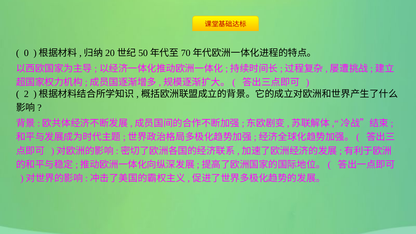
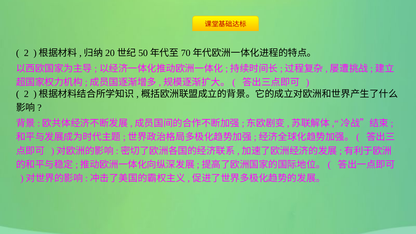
0 at (26, 53): 0 -> 2
